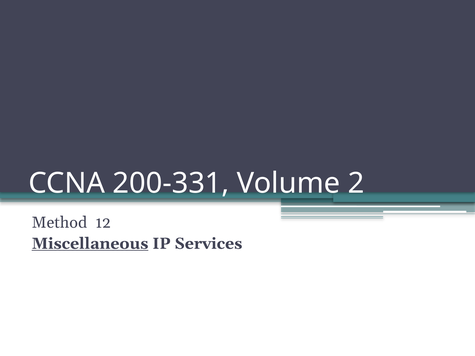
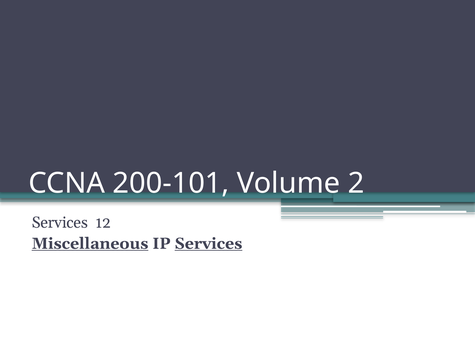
200-331: 200-331 -> 200-101
Method at (60, 223): Method -> Services
Services at (208, 244) underline: none -> present
